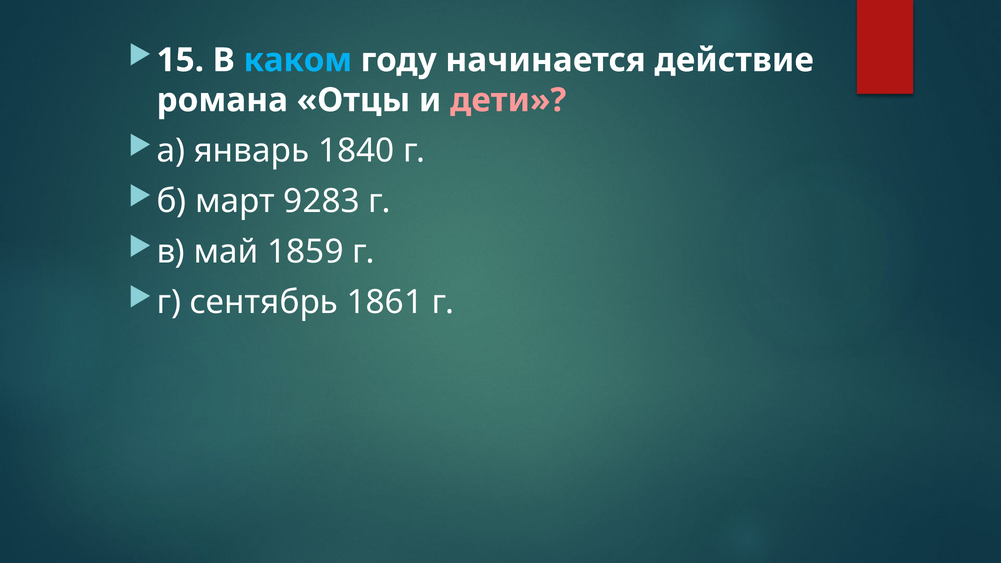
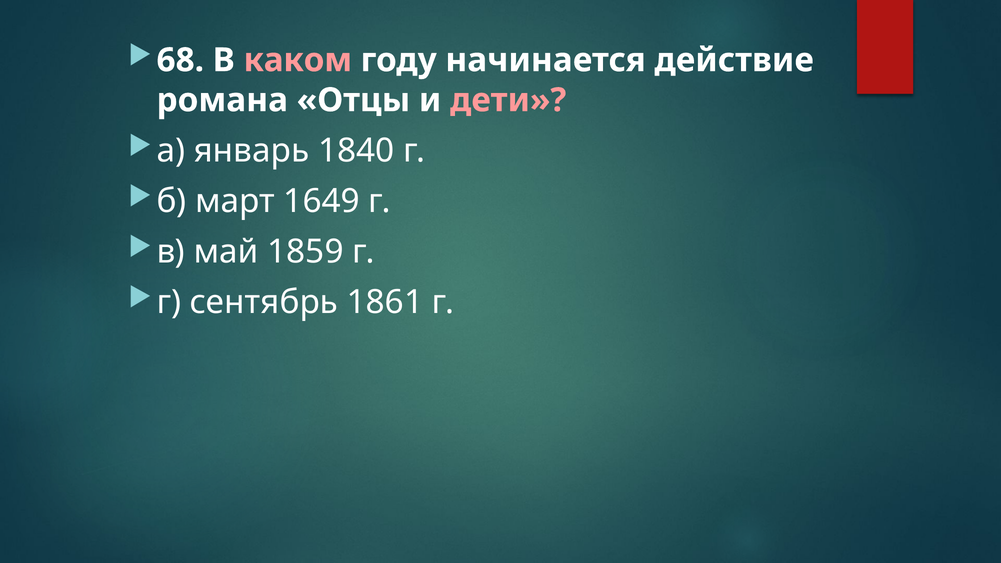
15: 15 -> 68
каком colour: light blue -> pink
9283: 9283 -> 1649
